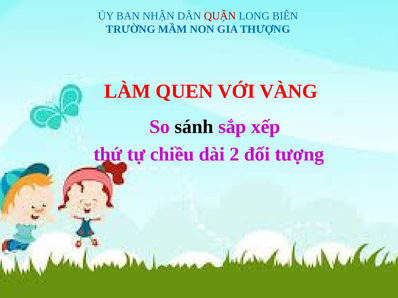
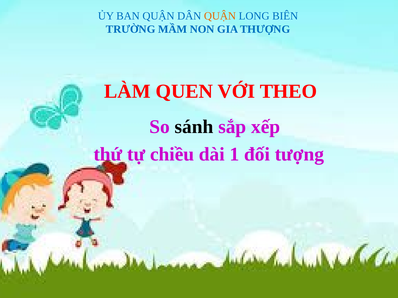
BAN NHẬN: NHẬN -> QUẬN
QUẬN at (220, 16) colour: red -> orange
VÀNG: VÀNG -> THEO
2: 2 -> 1
